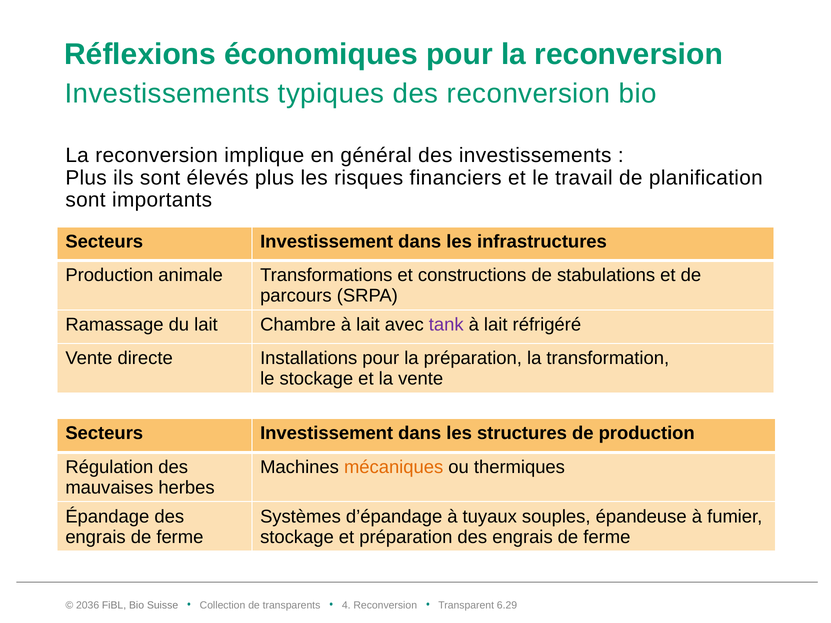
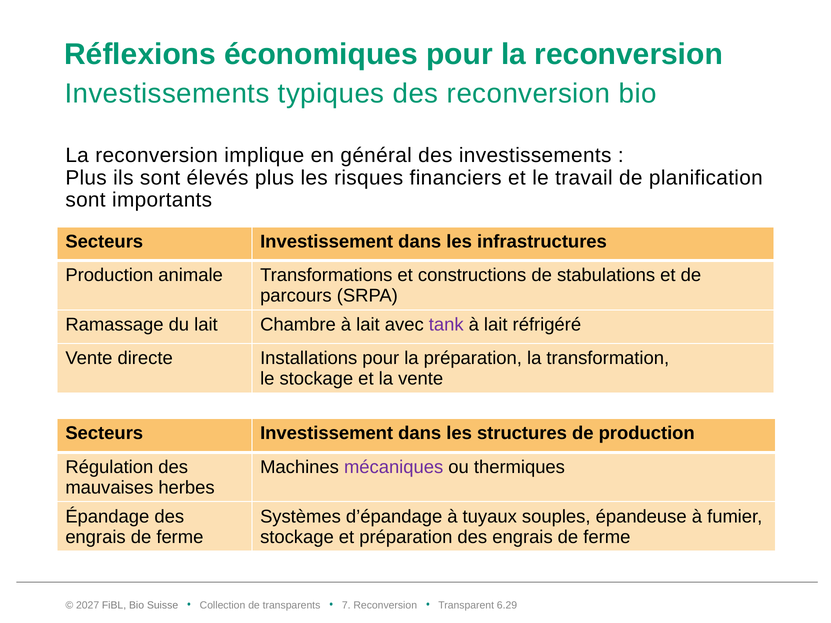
mécaniques colour: orange -> purple
2036: 2036 -> 2027
4: 4 -> 7
